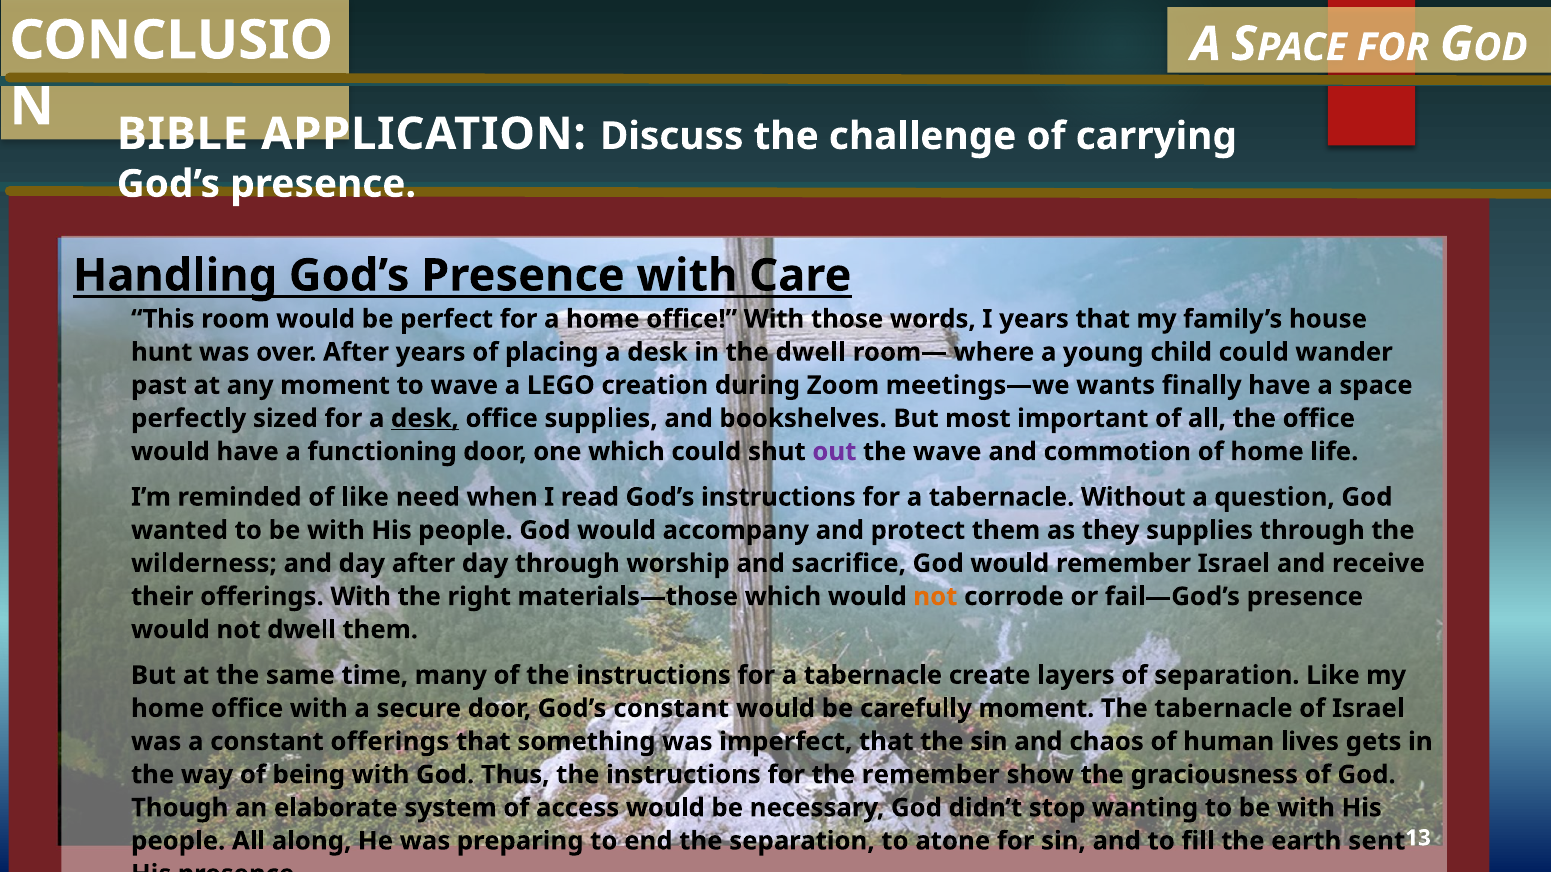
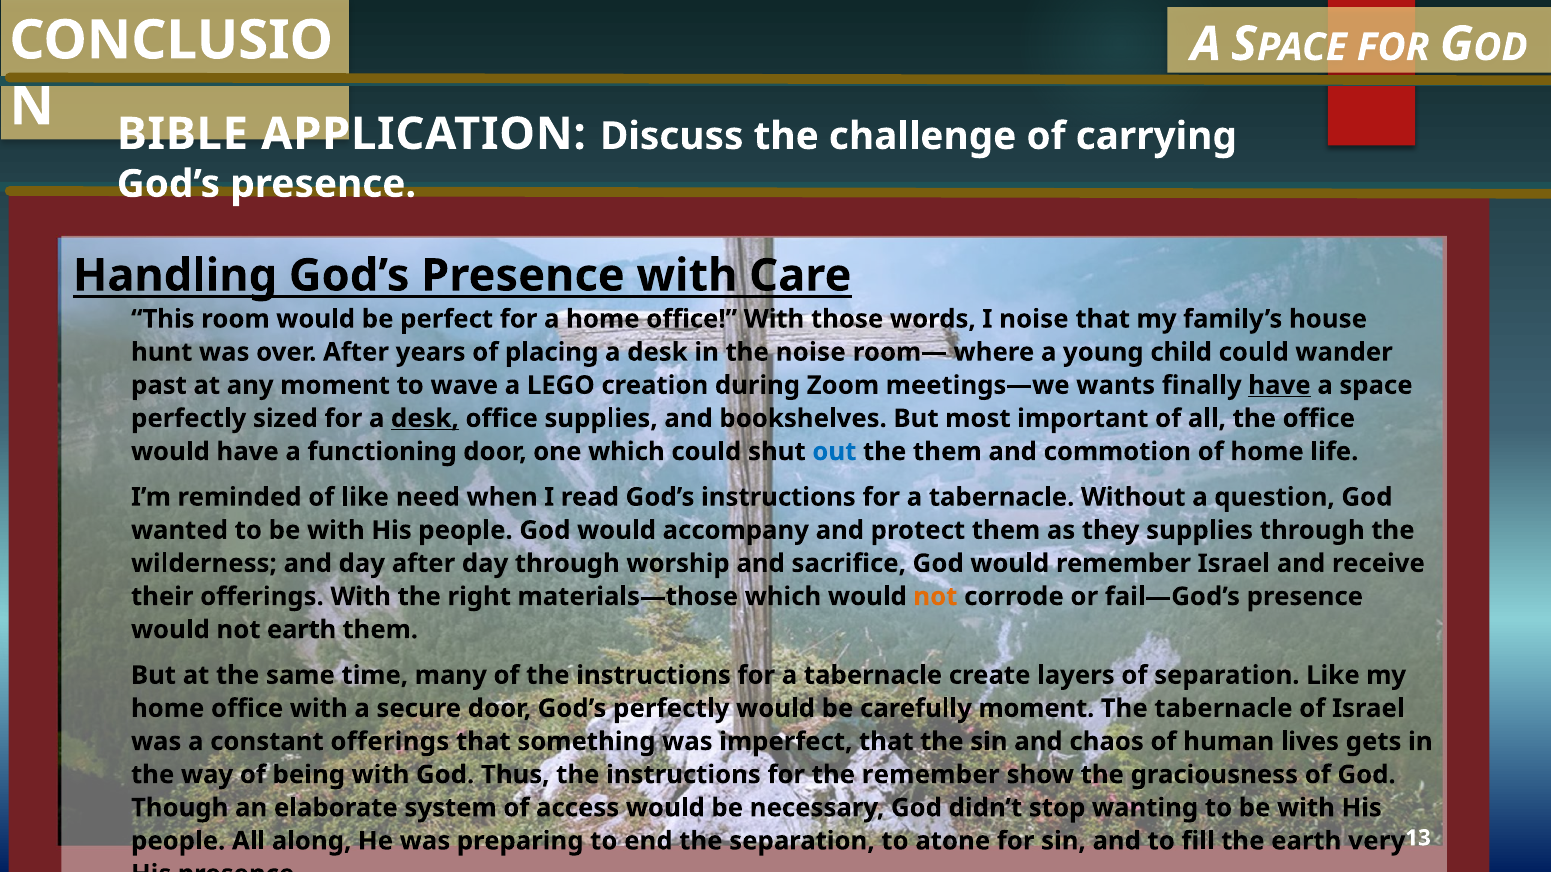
I years: years -> noise
the dwell: dwell -> noise
have at (1280, 386) underline: none -> present
out colour: purple -> blue
the wave: wave -> them
not dwell: dwell -> earth
God’s constant: constant -> perfectly
sent: sent -> very
